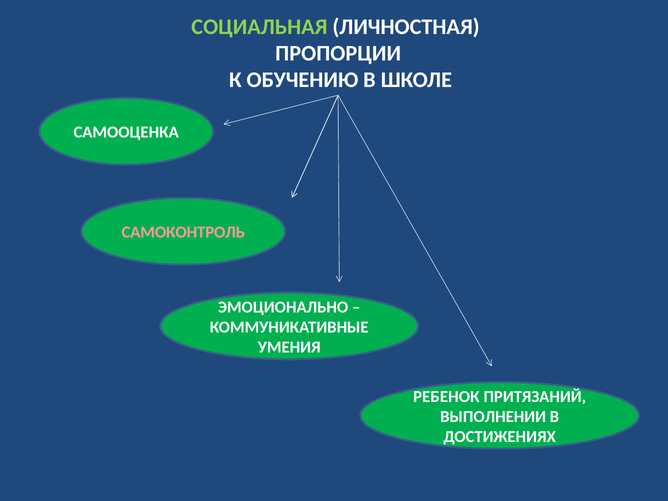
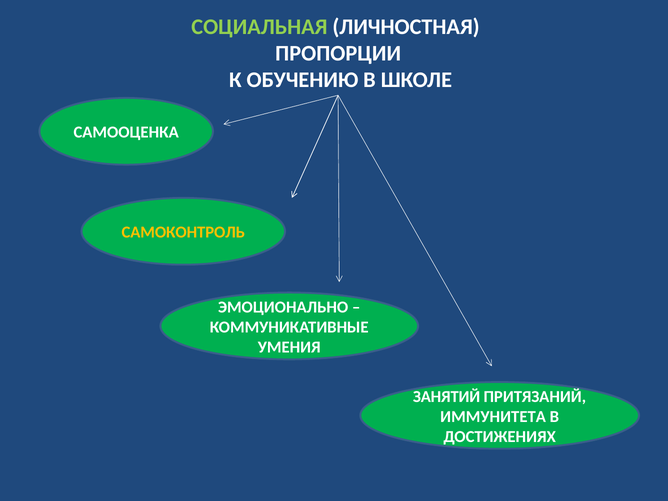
САМОКОНТРОЛЬ colour: pink -> yellow
РЕБЕНОК: РЕБЕНОК -> ЗАНЯТИЙ
ВЫПОЛНЕНИИ: ВЫПОЛНЕНИИ -> ИММУНИТЕТА
